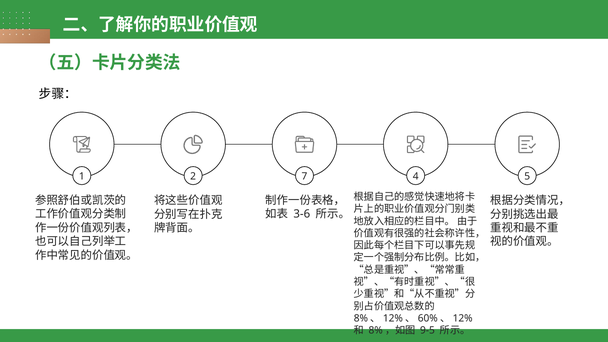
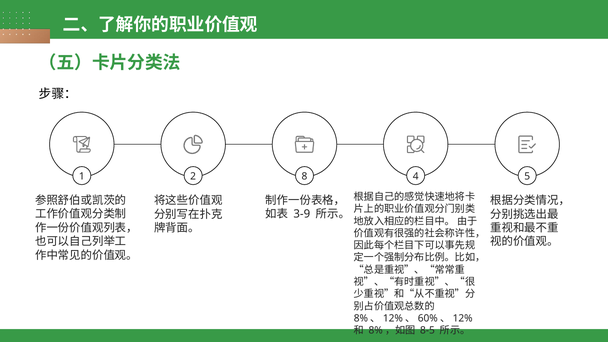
7: 7 -> 8
3-6: 3-6 -> 3-9
9-5: 9-5 -> 8-5
